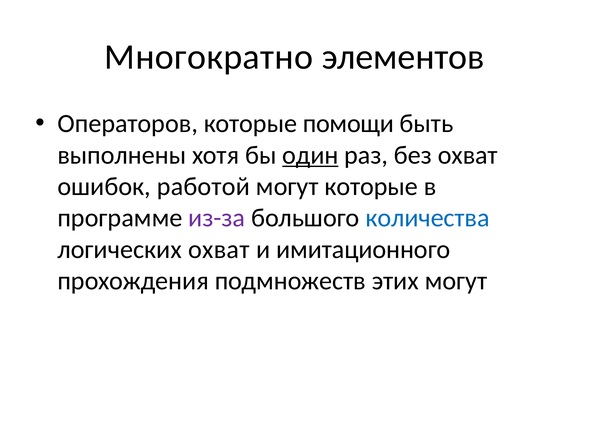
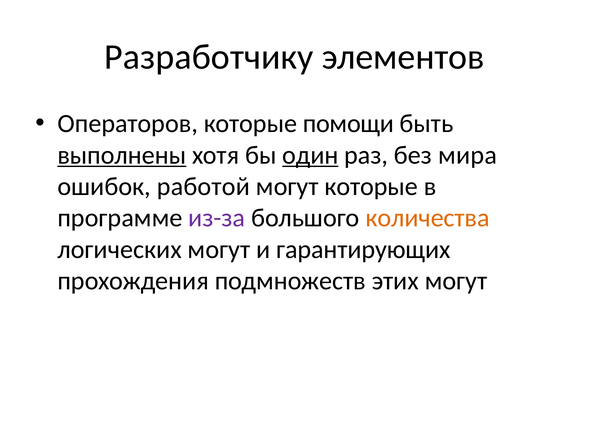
Многократно: Многократно -> Разработчику
выполнены underline: none -> present
без охват: охват -> мира
количества colour: blue -> orange
логических охват: охват -> могут
имитационного: имитационного -> гарантирующих
